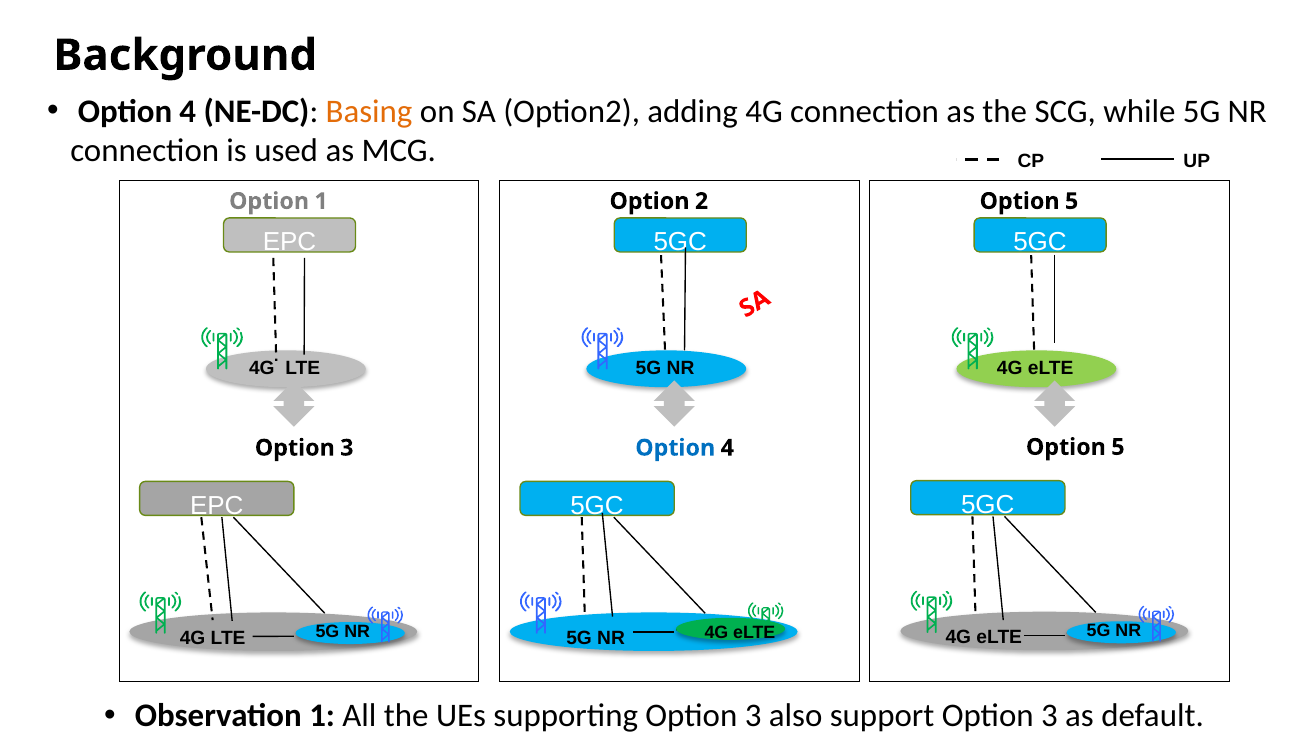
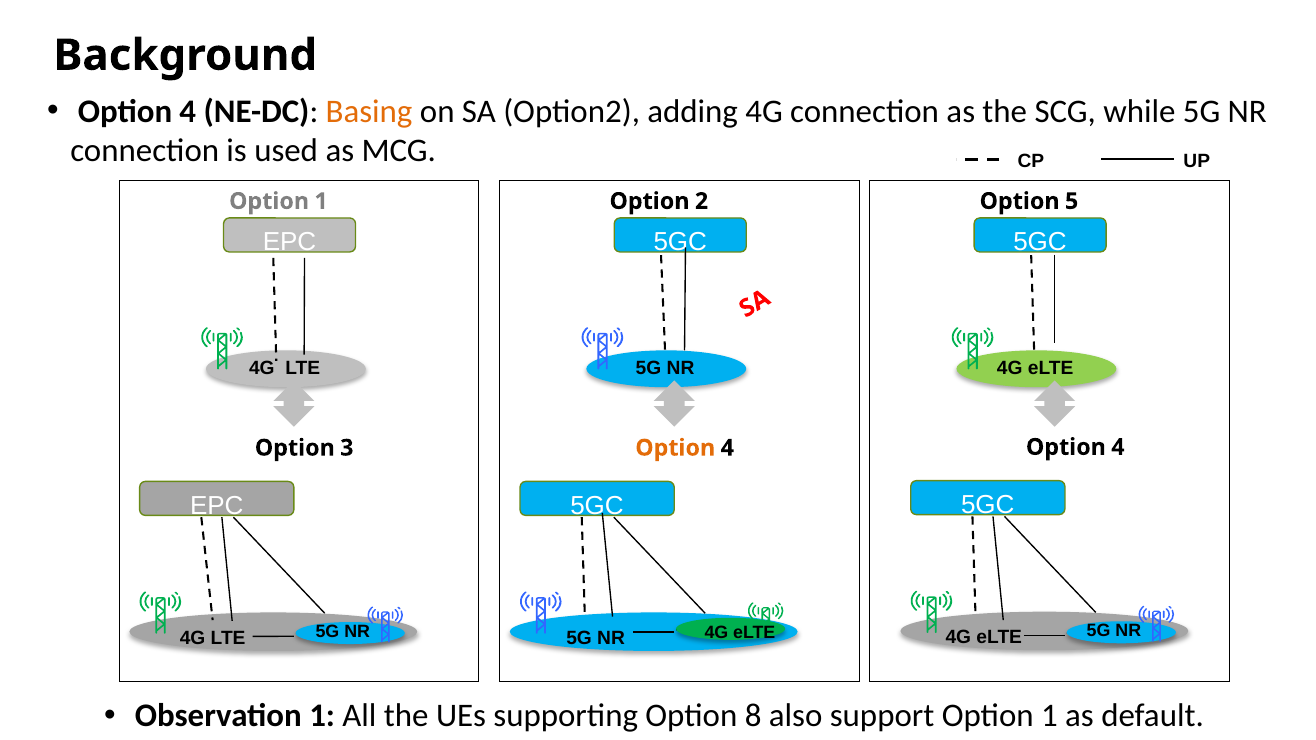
5 at (1118, 447): 5 -> 4
Option at (675, 448) colour: blue -> orange
supporting Option 3: 3 -> 8
support Option 3: 3 -> 1
